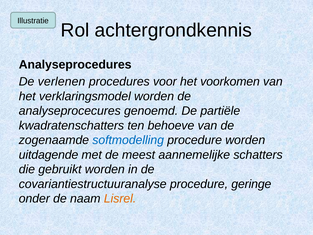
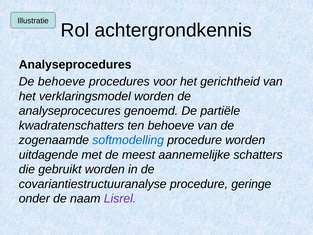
De verlenen: verlenen -> behoeve
voorkomen: voorkomen -> gerichtheid
Lisrel colour: orange -> purple
